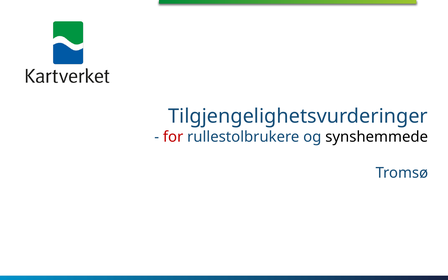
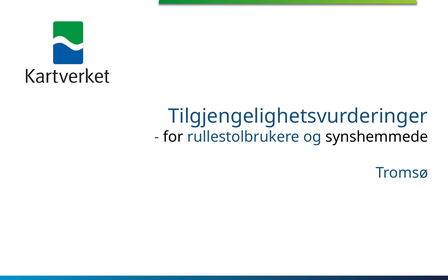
for colour: red -> black
